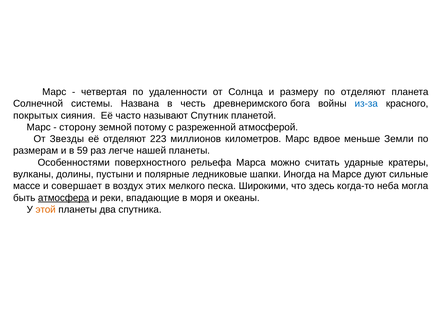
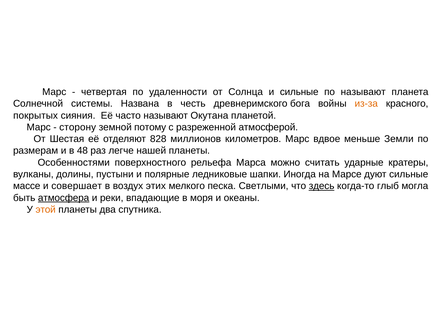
и размеру: размеру -> сильные
по отделяют: отделяют -> называют
из-за colour: blue -> orange
Спутник: Спутник -> Окутана
Звезды: Звезды -> Шестая
223: 223 -> 828
59: 59 -> 48
Широкими: Широкими -> Светлыми
здесь underline: none -> present
неба: неба -> глыб
